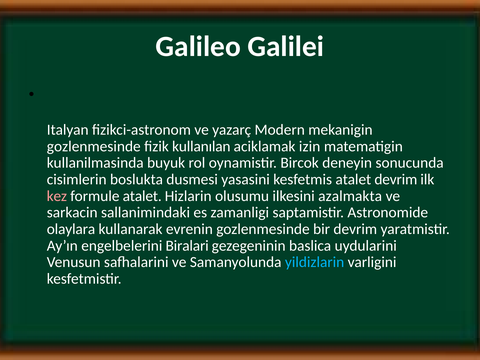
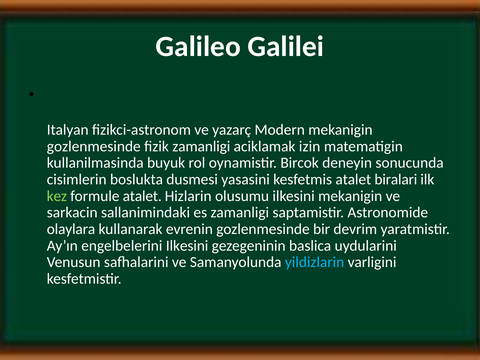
fizik kullanılan: kullanılan -> zamanligi
atalet devrim: devrim -> biralari
kez colour: pink -> light green
ilkesini azalmakta: azalmakta -> mekanigin
engelbelerini Biralari: Biralari -> Ilkesini
